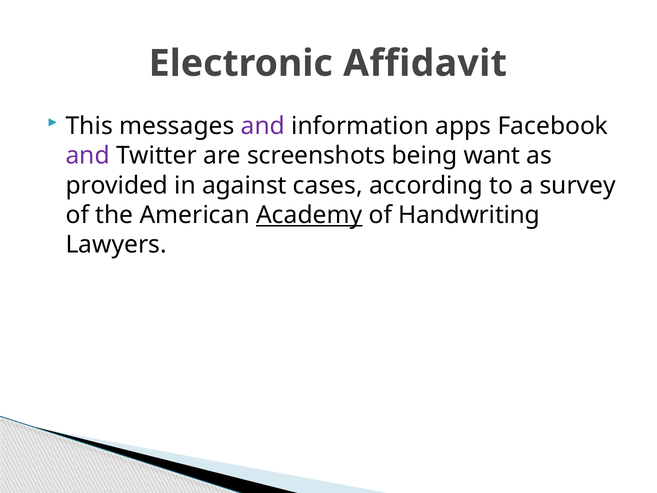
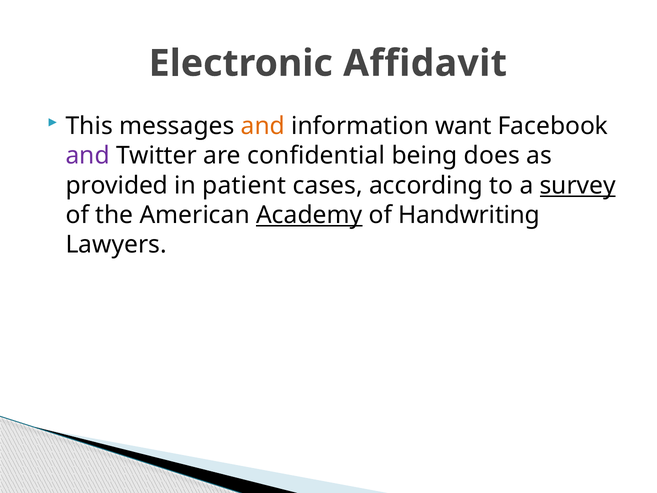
and at (263, 126) colour: purple -> orange
apps: apps -> want
screenshots: screenshots -> confidential
want: want -> does
against: against -> patient
survey underline: none -> present
